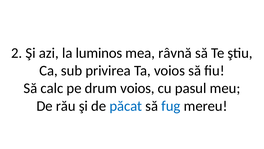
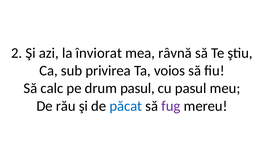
luminos: luminos -> înviorat
drum voios: voios -> pasul
fug colour: blue -> purple
